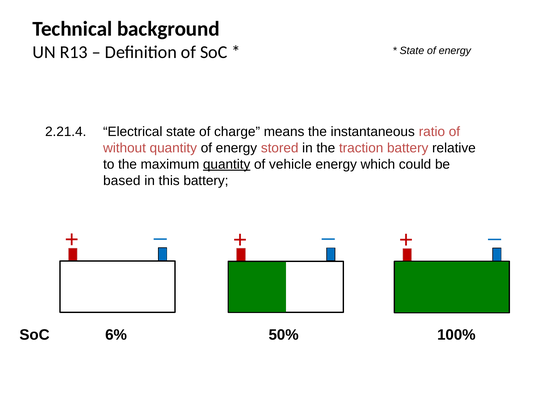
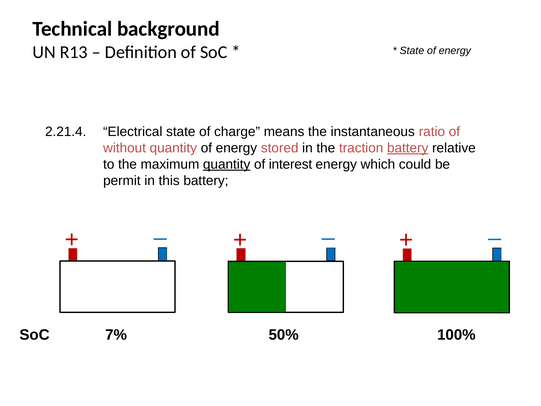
battery at (408, 148) underline: none -> present
vehicle: vehicle -> interest
based: based -> permit
6%: 6% -> 7%
